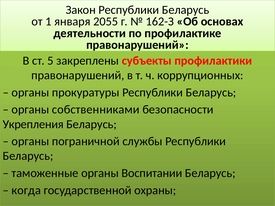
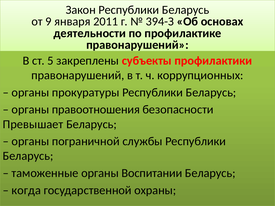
1: 1 -> 9
2055: 2055 -> 2011
162-З: 162-З -> 394-З
собственниками: собственниками -> правоотношения
Укрепления: Укрепления -> Превышает
